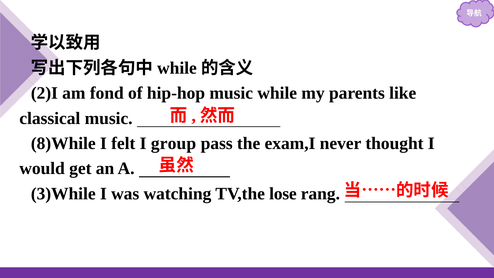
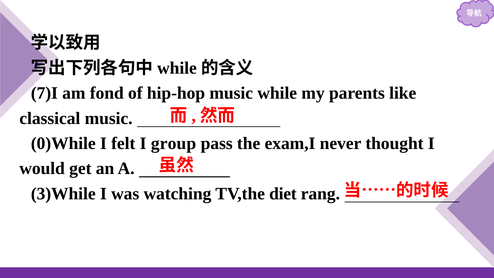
2)I: 2)I -> 7)I
8)While: 8)While -> 0)While
lose: lose -> diet
